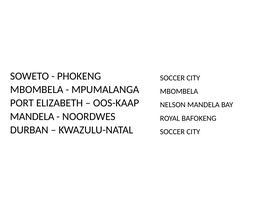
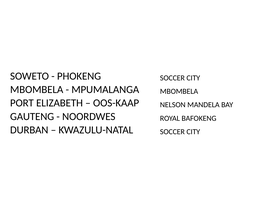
MANDELA at (32, 116): MANDELA -> GAUTENG
